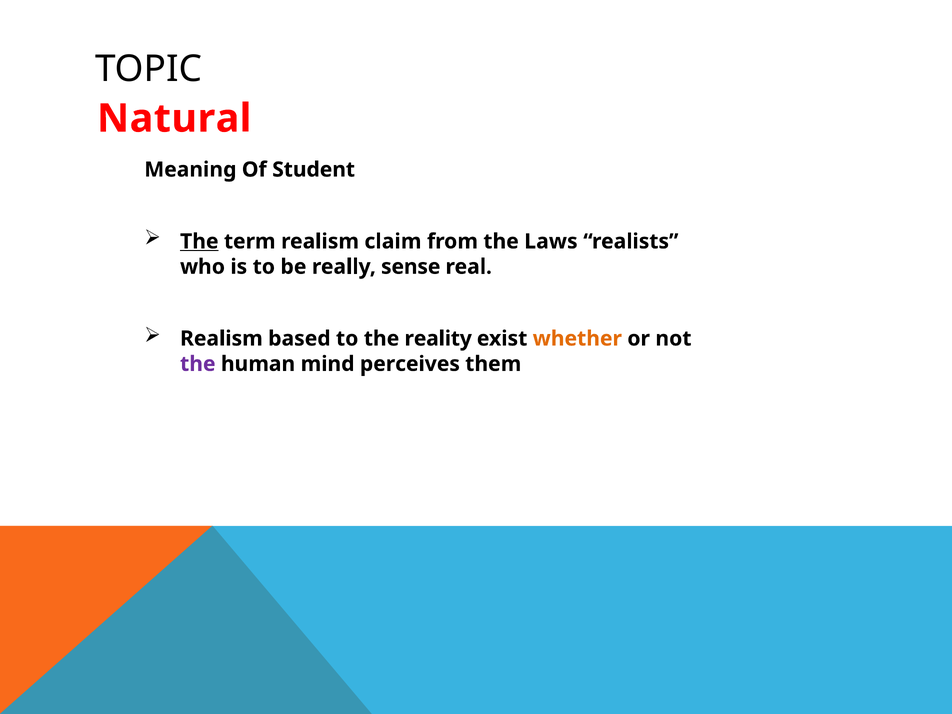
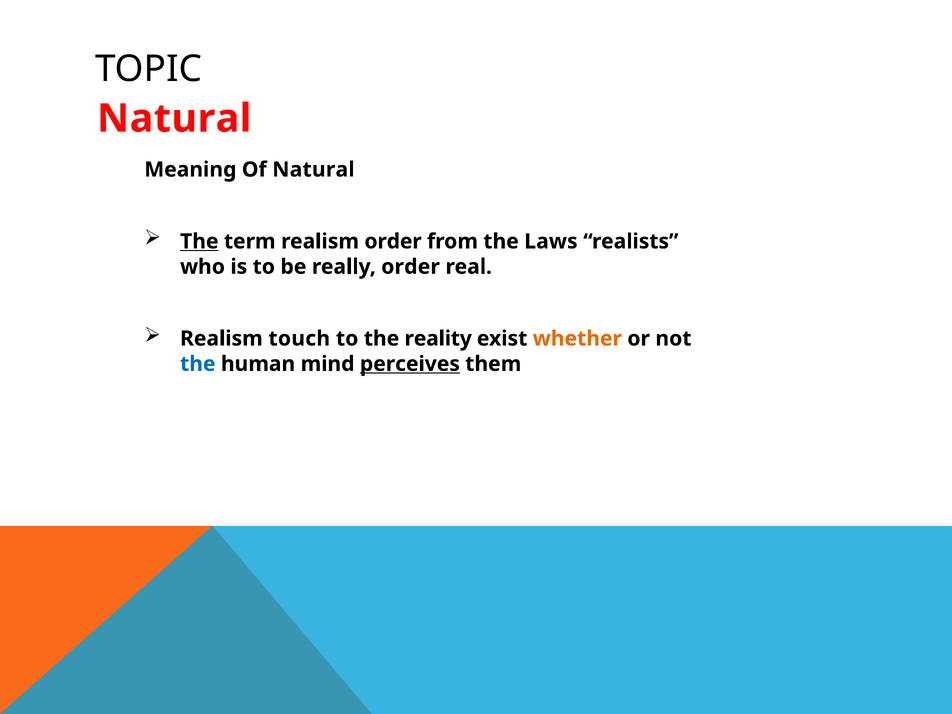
Of Student: Student -> Natural
realism claim: claim -> order
really sense: sense -> order
based: based -> touch
the at (198, 364) colour: purple -> blue
perceives underline: none -> present
